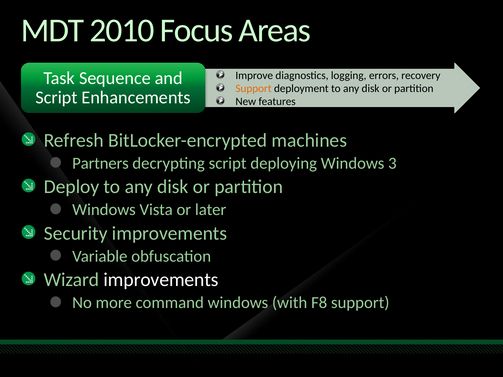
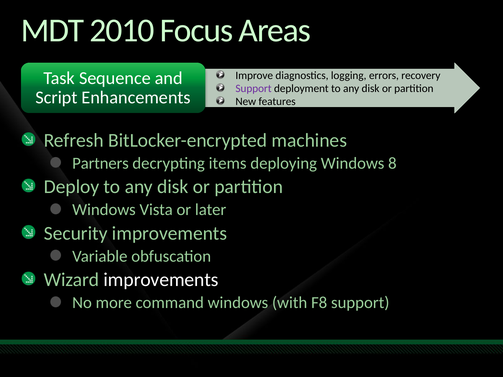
Support at (254, 88) colour: orange -> purple
decrypting script: script -> items
3: 3 -> 8
